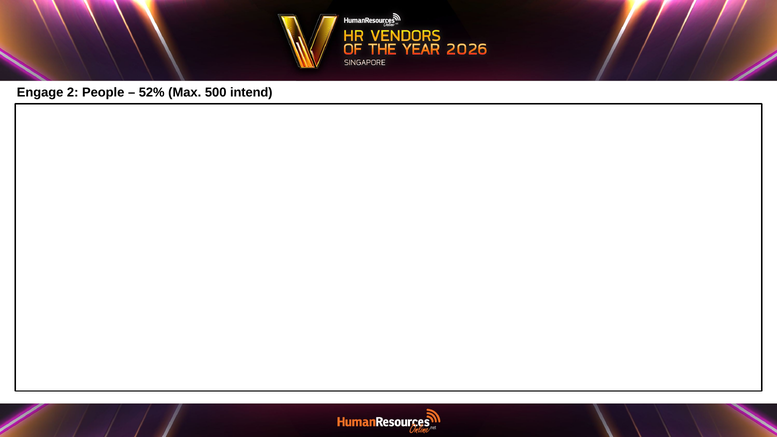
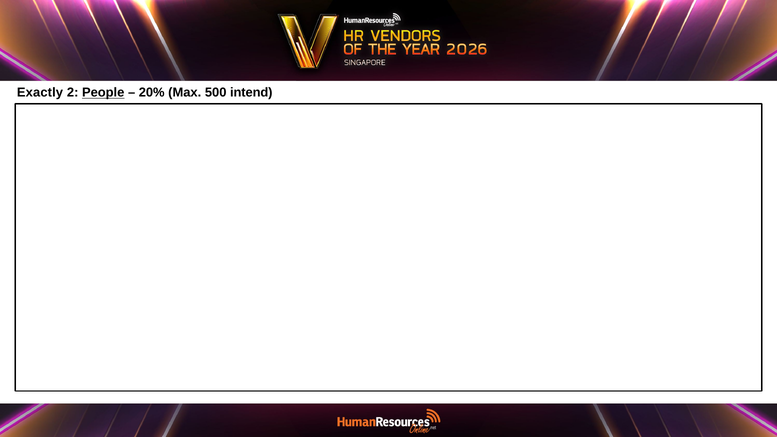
Engage: Engage -> Exactly
People underline: none -> present
52%: 52% -> 20%
